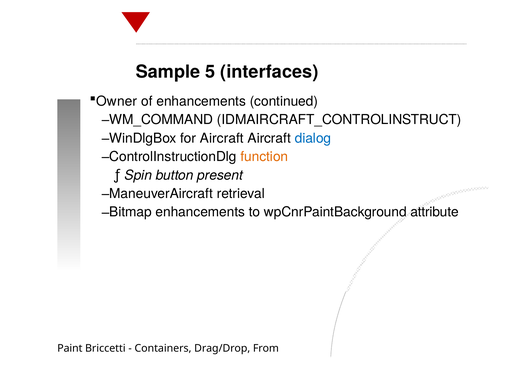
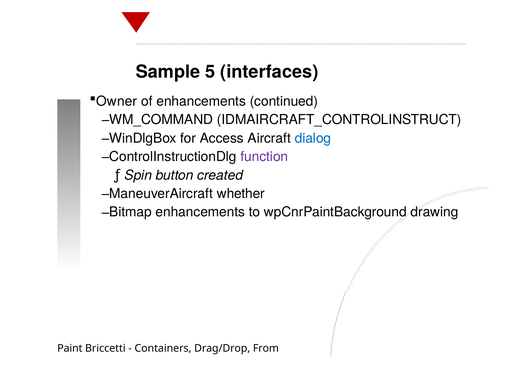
for Aircraft: Aircraft -> Access
function colour: orange -> purple
present: present -> created
retrieval: retrieval -> whether
attribute: attribute -> drawing
